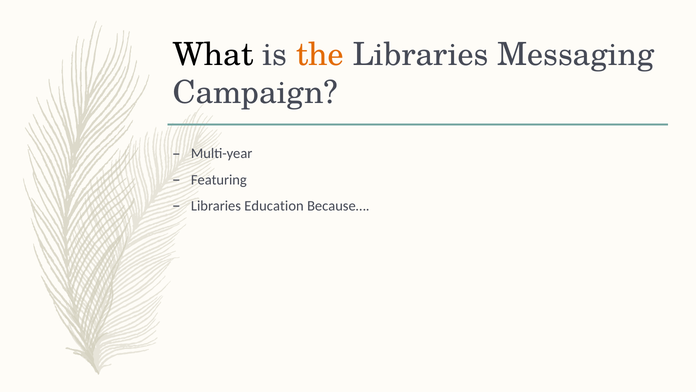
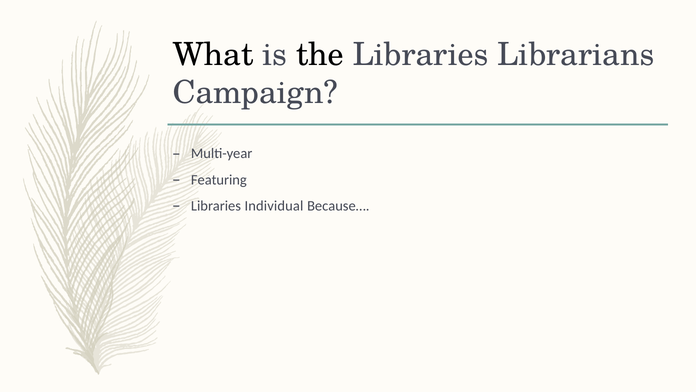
the colour: orange -> black
Messaging: Messaging -> Librarians
Education: Education -> Individual
